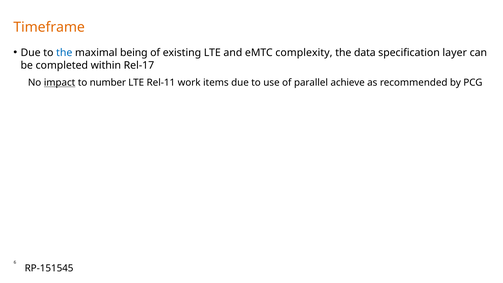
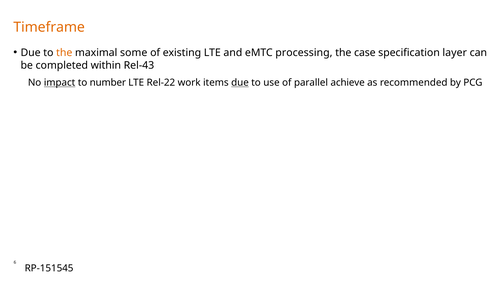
the at (64, 53) colour: blue -> orange
being: being -> some
complexity: complexity -> processing
data: data -> case
Rel-17: Rel-17 -> Rel-43
Rel-11: Rel-11 -> Rel-22
due at (240, 83) underline: none -> present
